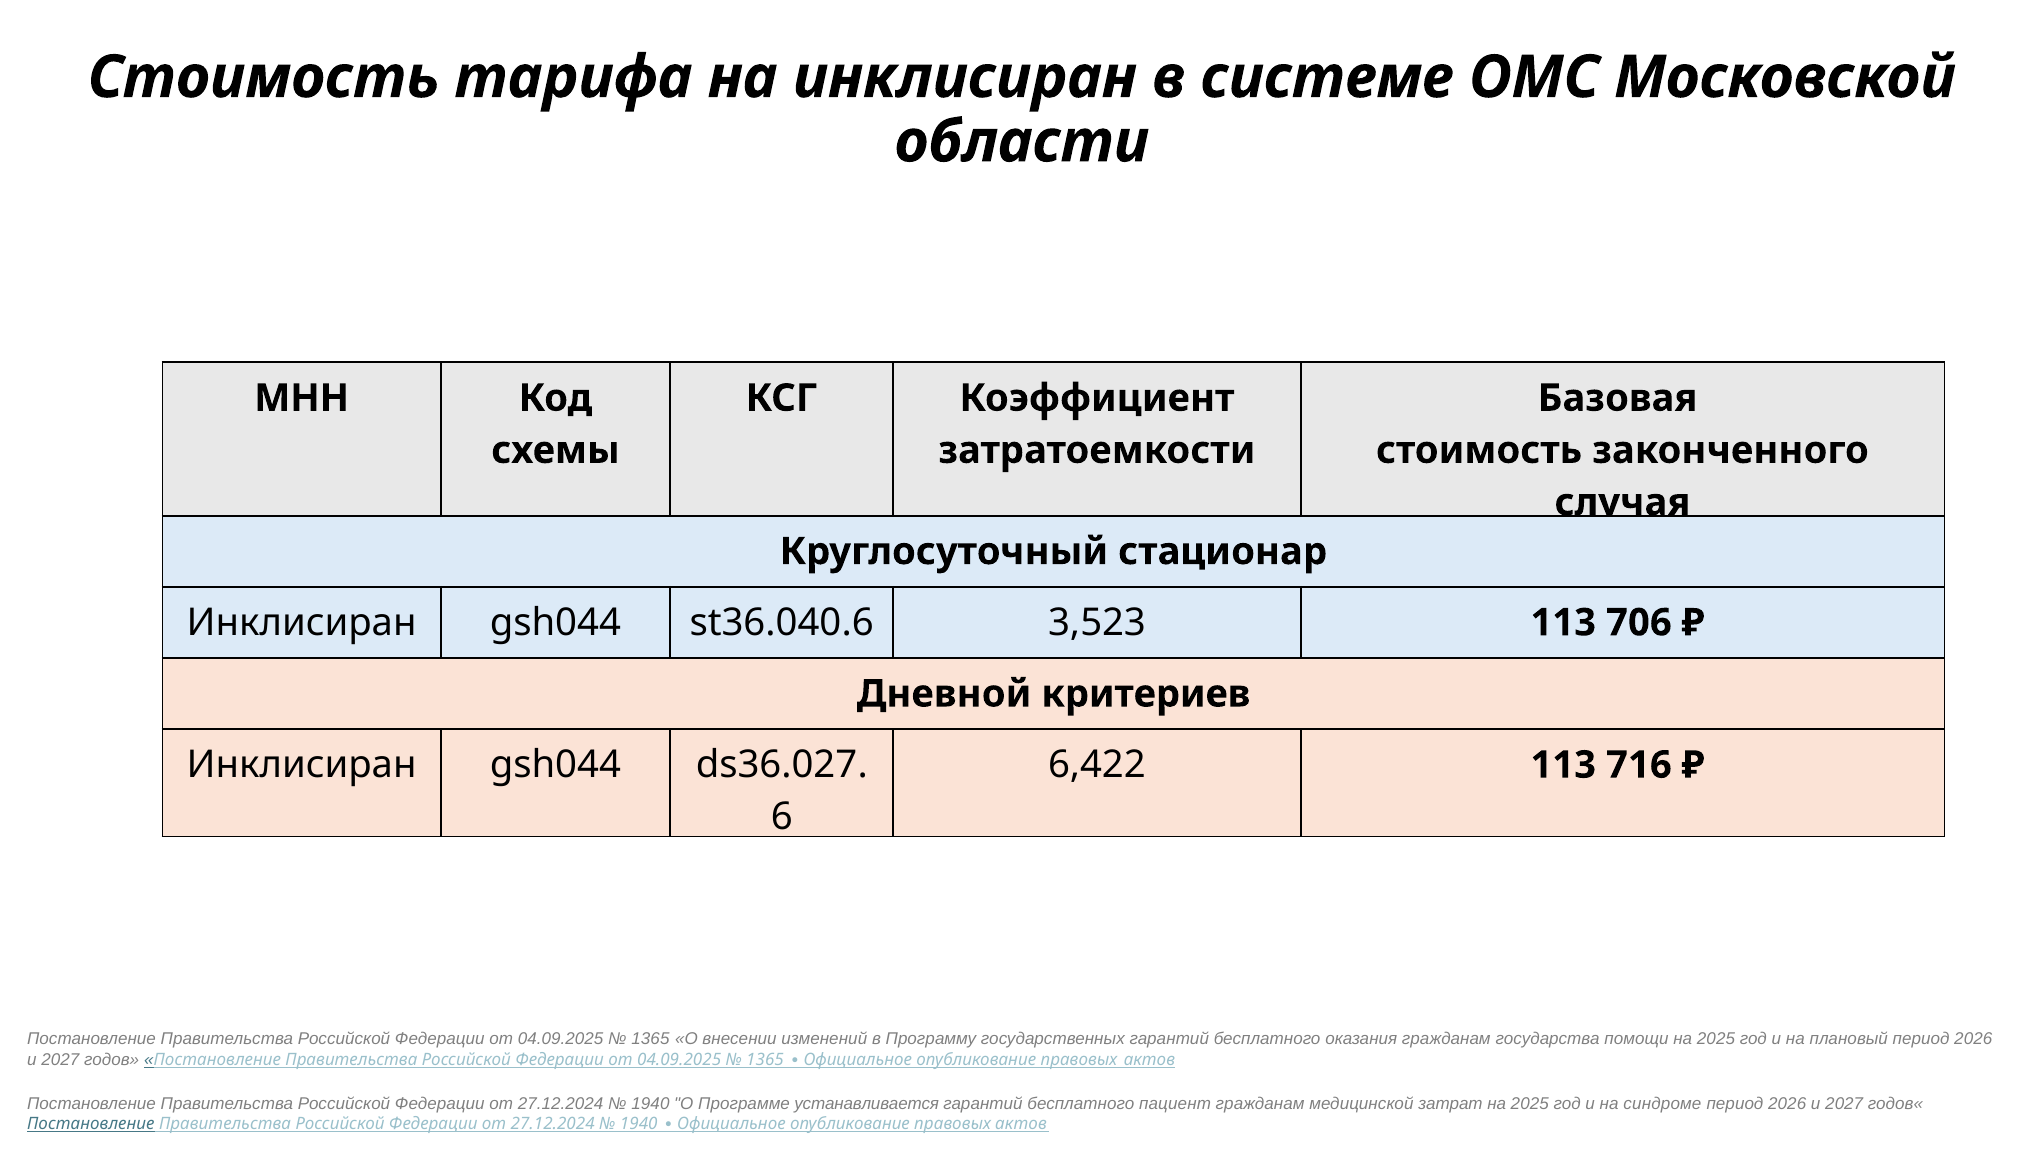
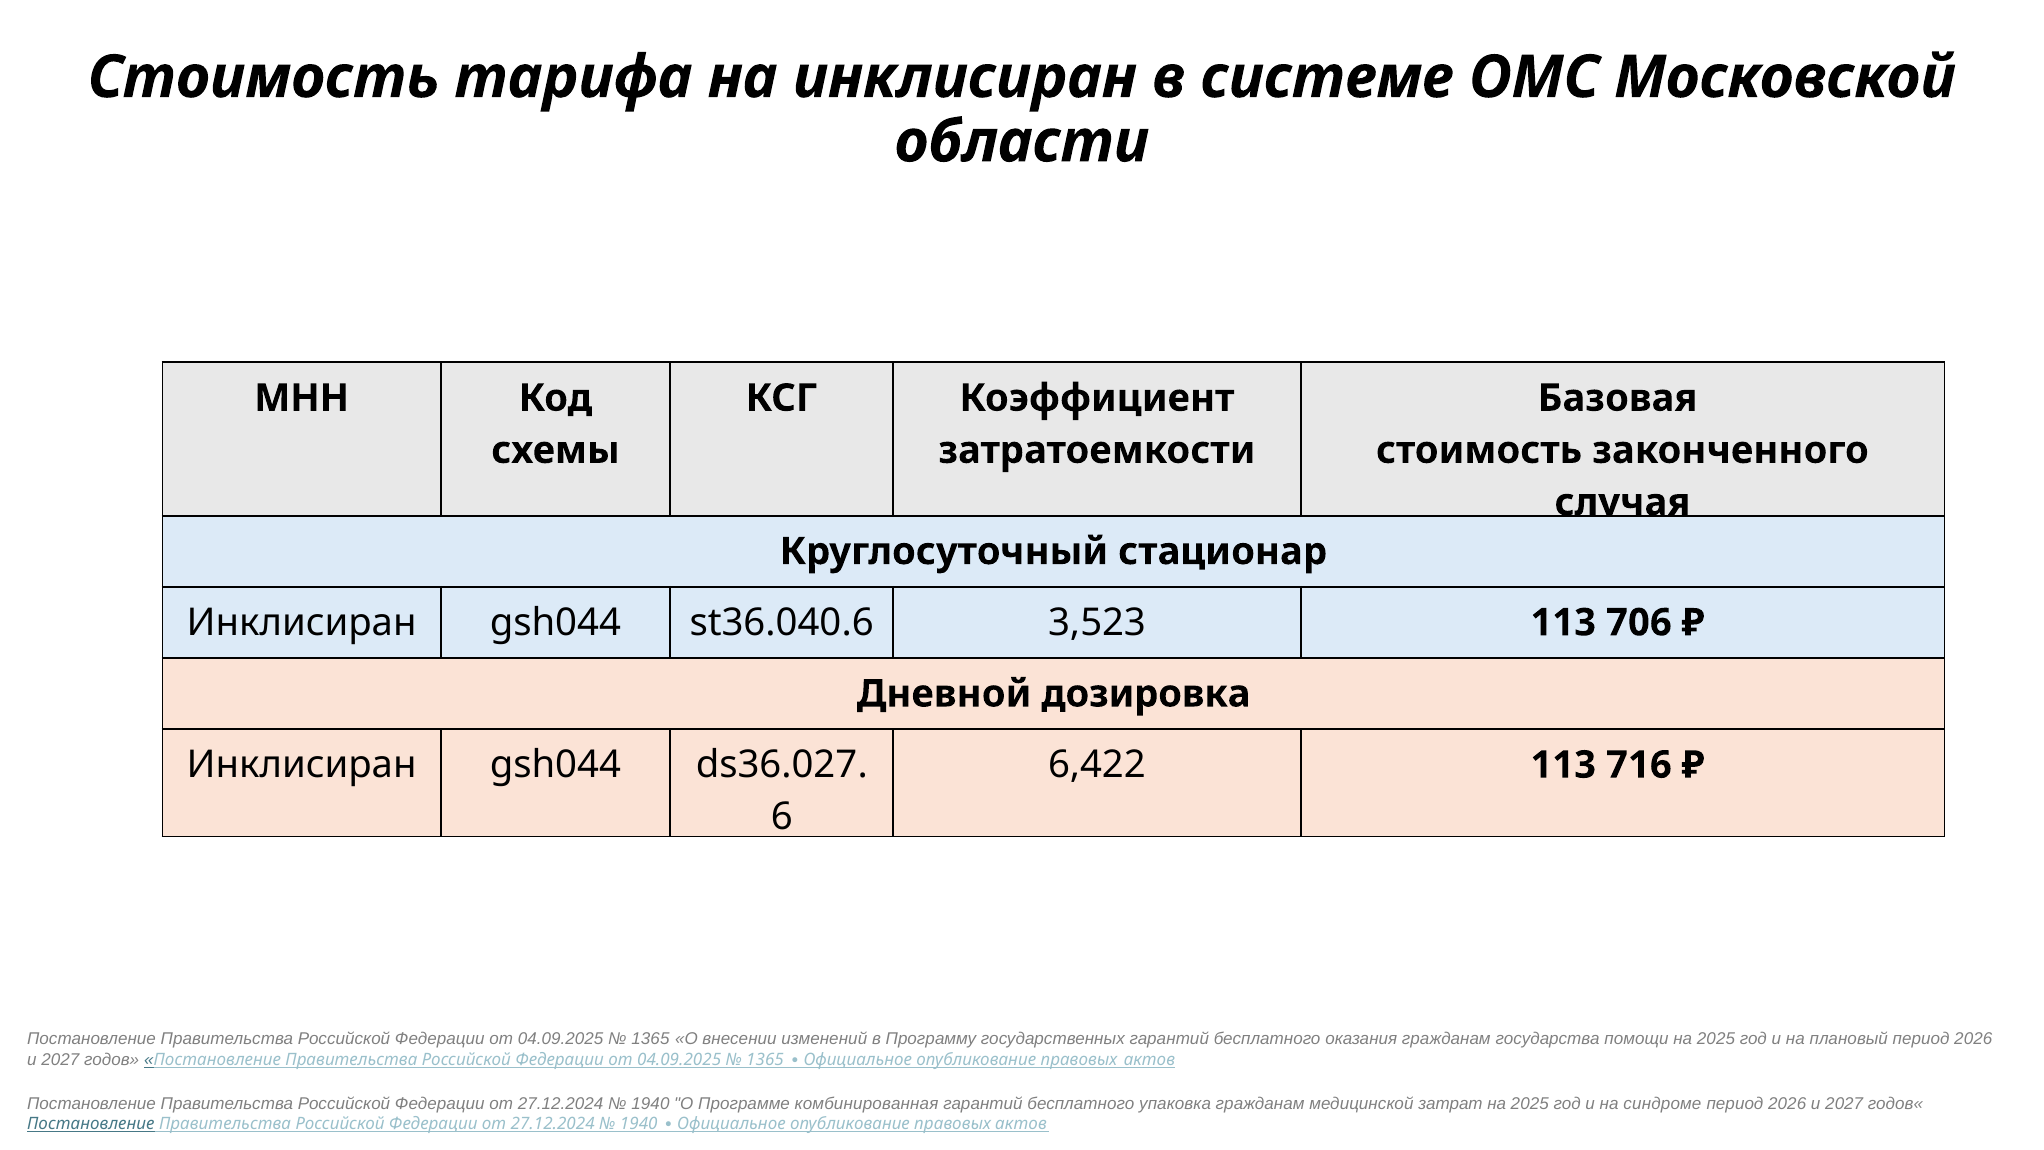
критериев: критериев -> дозировка
устанавливается: устанавливается -> комбинированная
пациент: пациент -> упаковка
